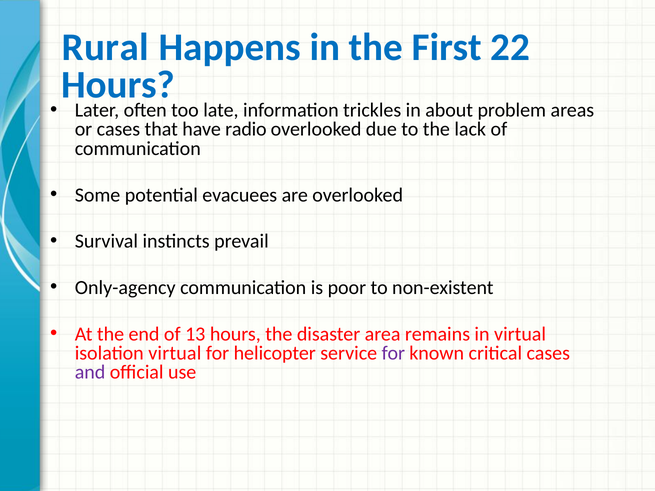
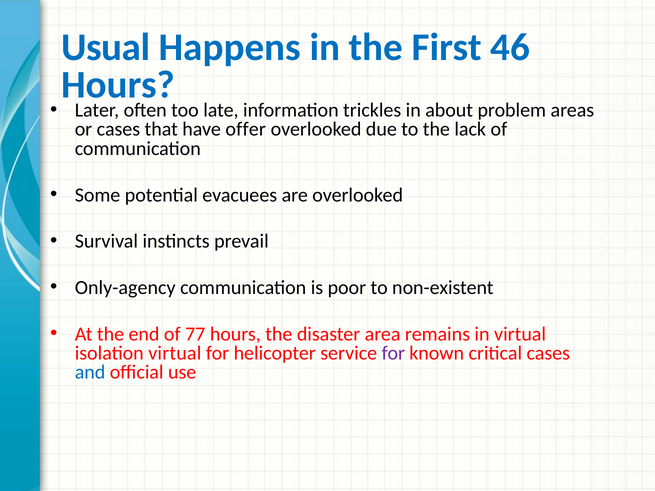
Rural: Rural -> Usual
22: 22 -> 46
radio: radio -> offer
13: 13 -> 77
and colour: purple -> blue
